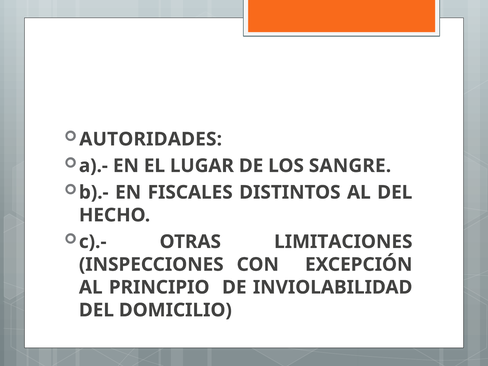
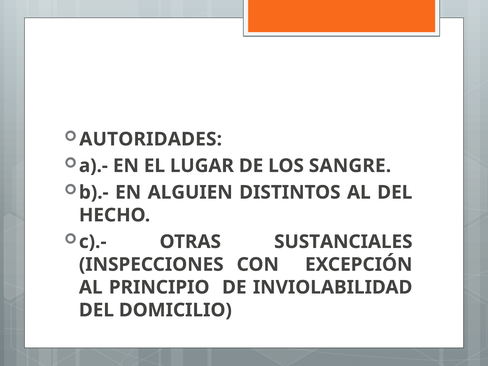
FISCALES: FISCALES -> ALGUIEN
LIMITACIONES: LIMITACIONES -> SUSTANCIALES
